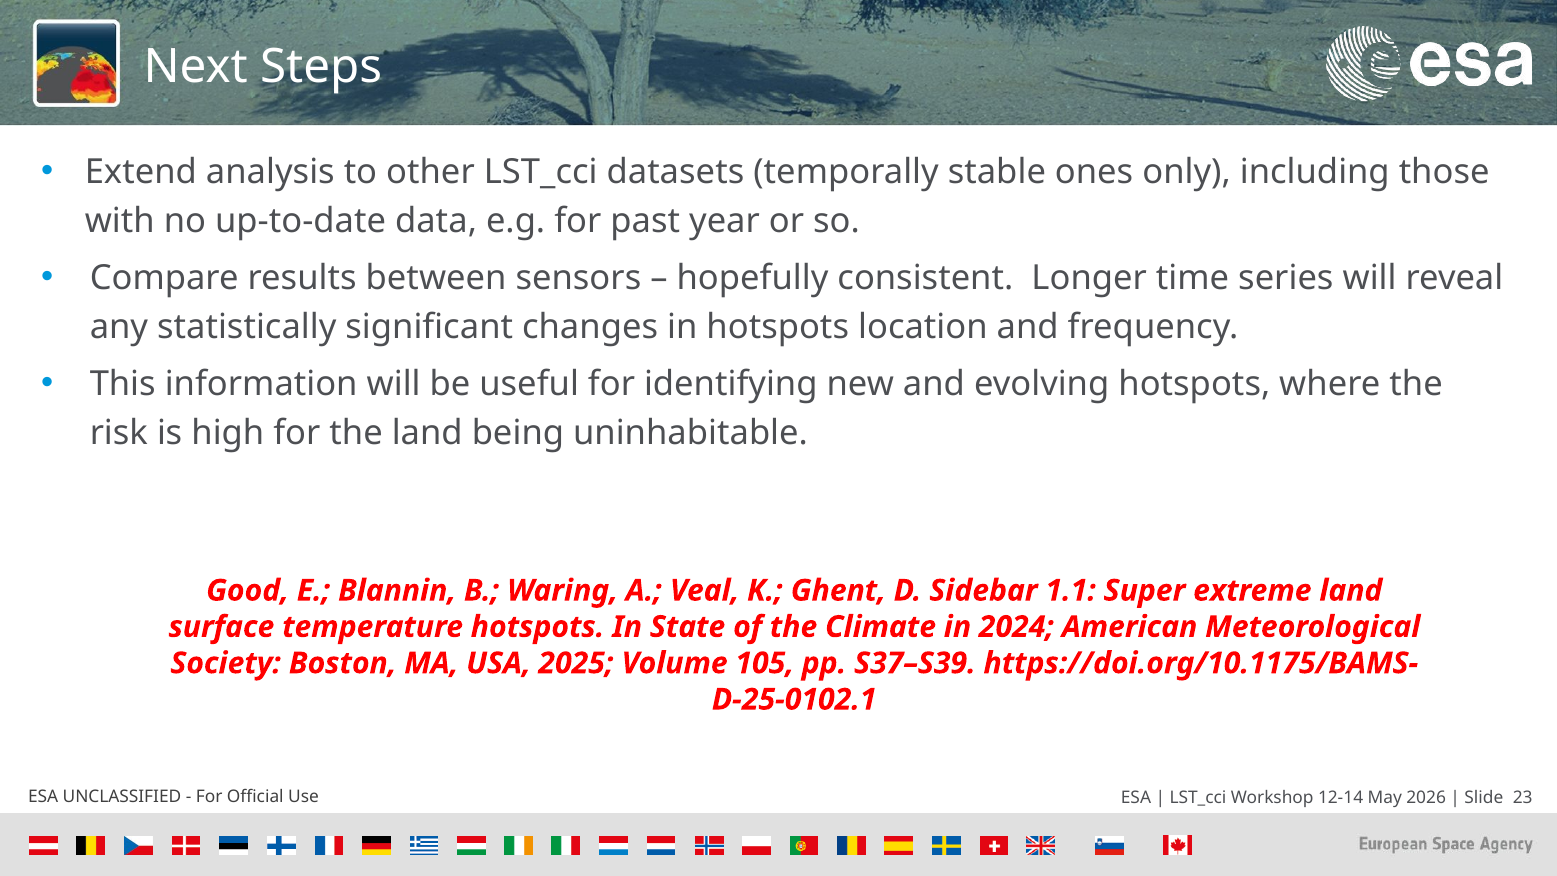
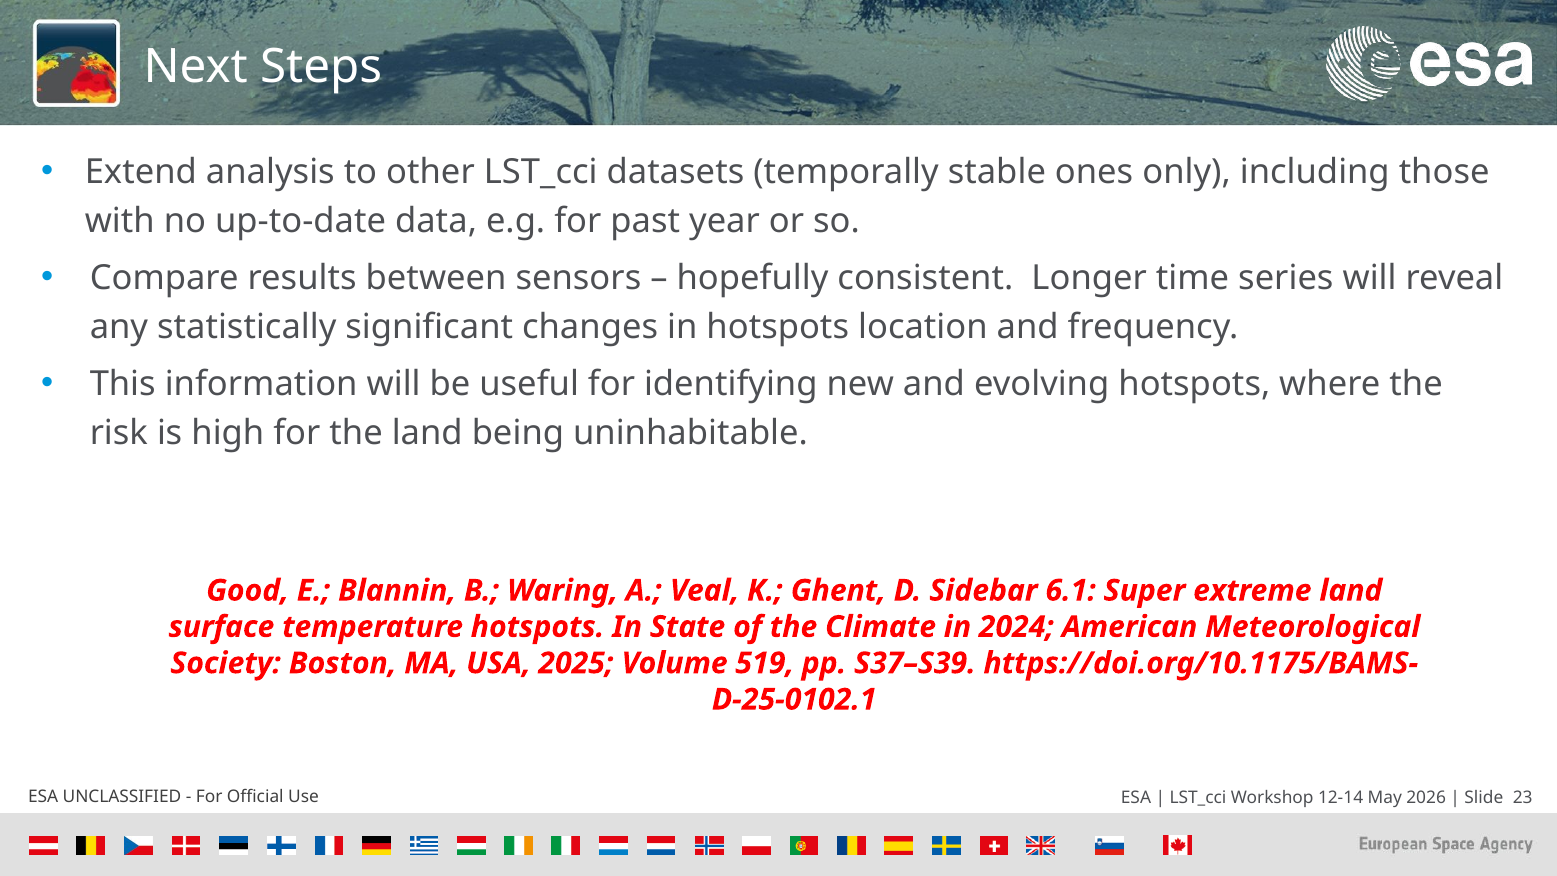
1.1: 1.1 -> 6.1
105: 105 -> 519
